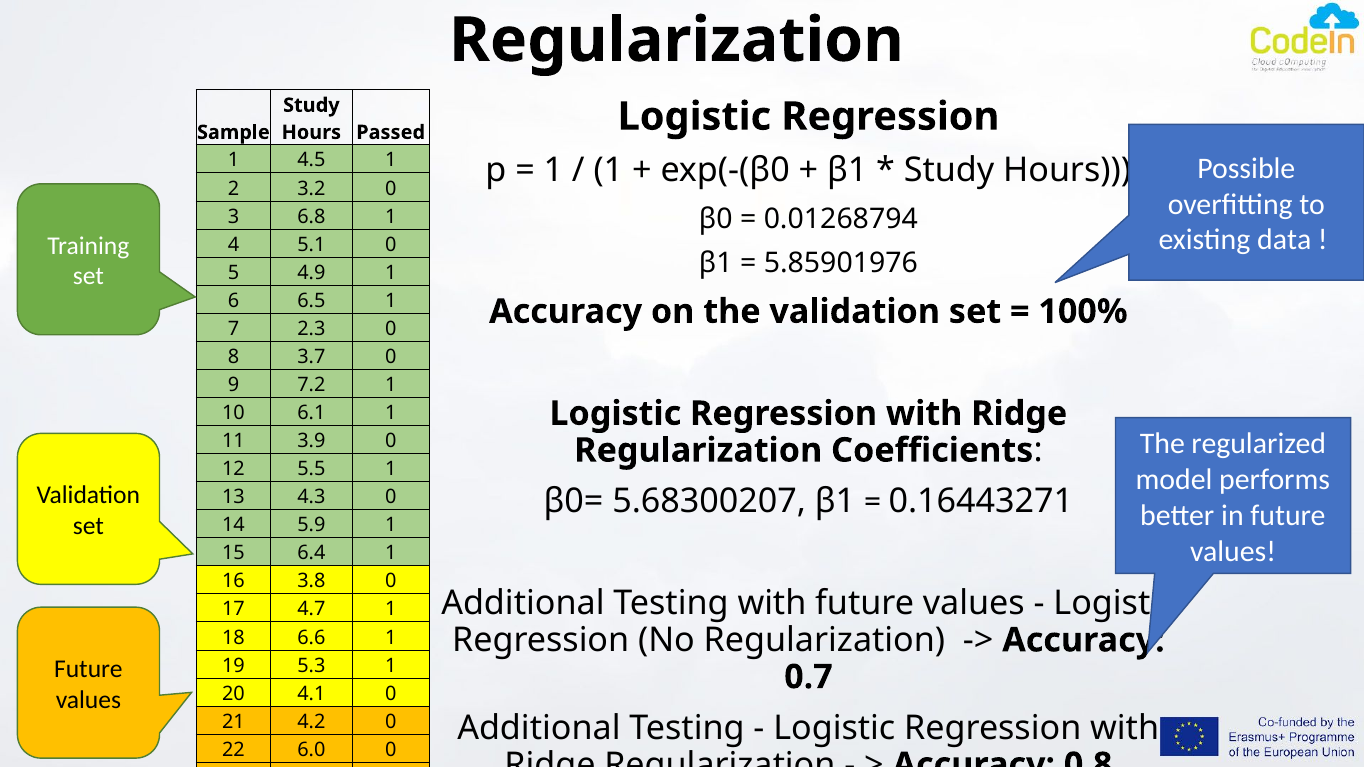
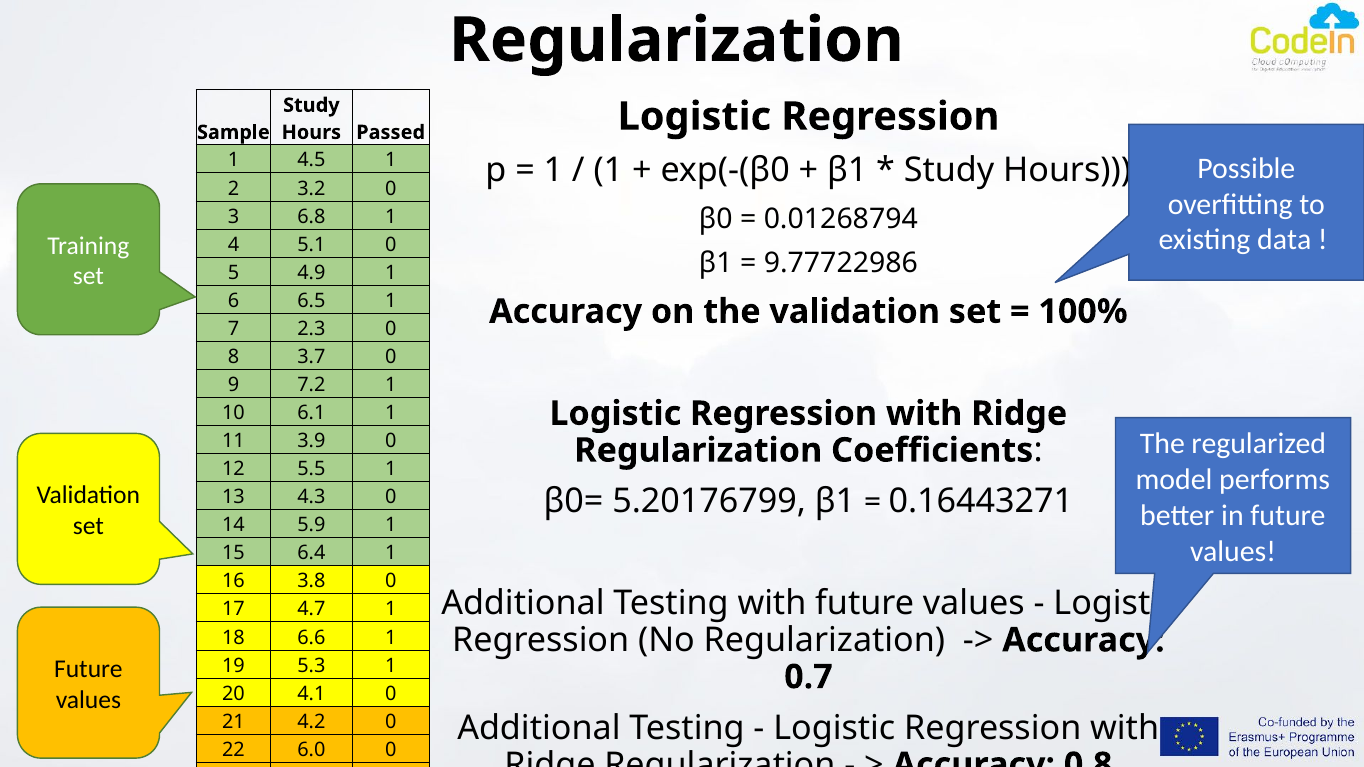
5.85901976: 5.85901976 -> 9.77722986
5.68300207: 5.68300207 -> 5.20176799
